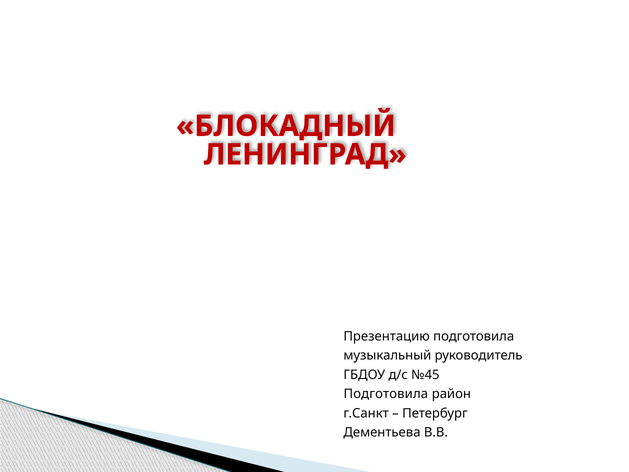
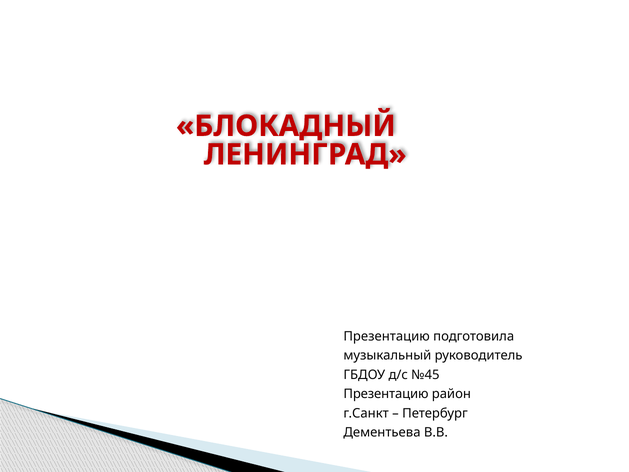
Подготовила at (386, 394): Подготовила -> Презентацию
